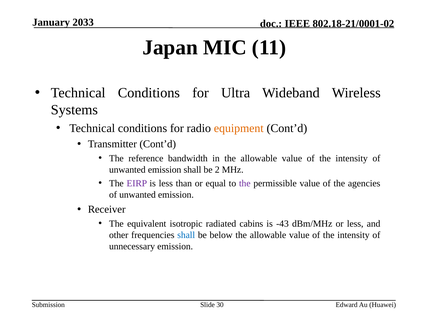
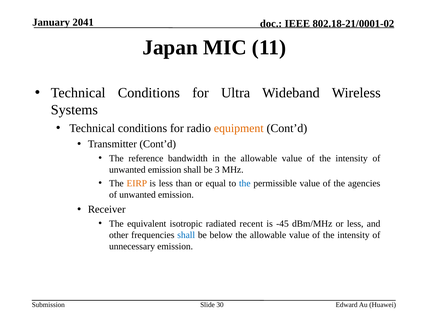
2033: 2033 -> 2041
2: 2 -> 3
EIRP colour: purple -> orange
the at (245, 183) colour: purple -> blue
cabins: cabins -> recent
-43: -43 -> -45
